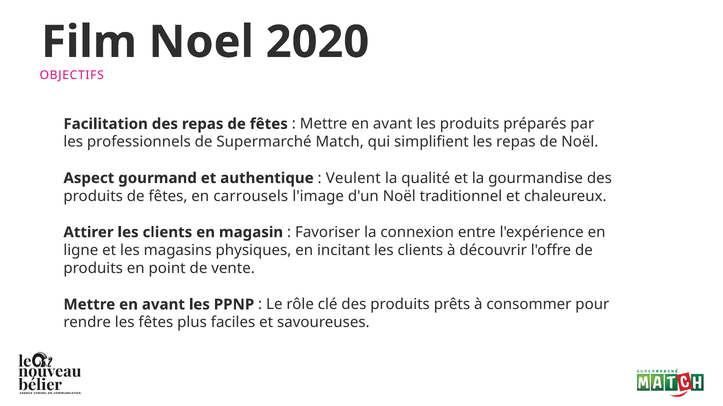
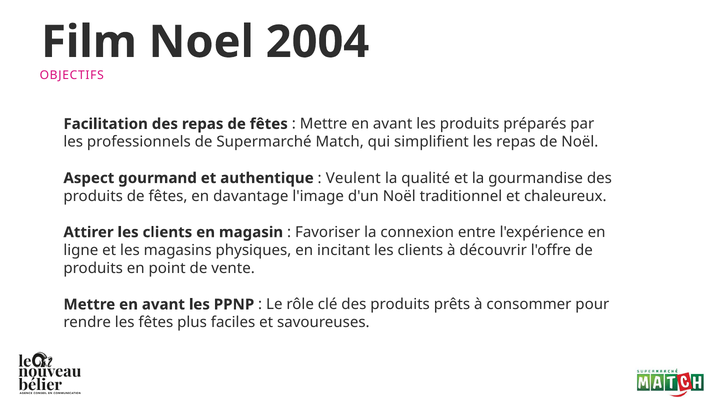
2020: 2020 -> 2004
carrousels: carrousels -> davantage
